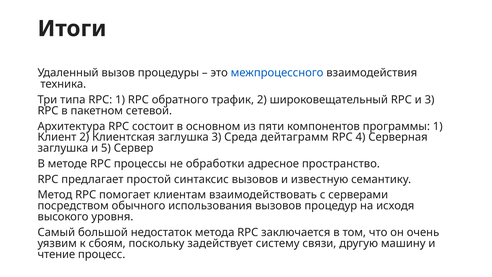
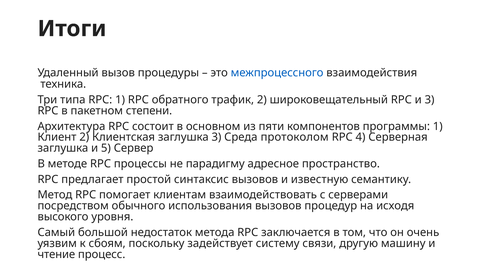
сетевой: сетевой -> степени
дейтаграмм: дейтаграмм -> протоколом
обработки: обработки -> парадигму
